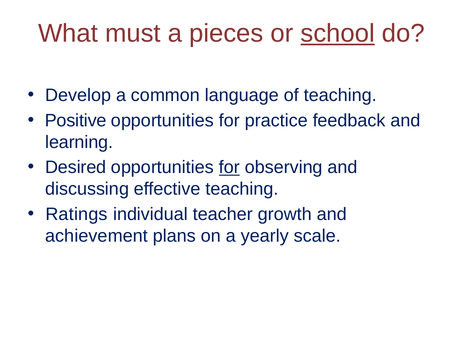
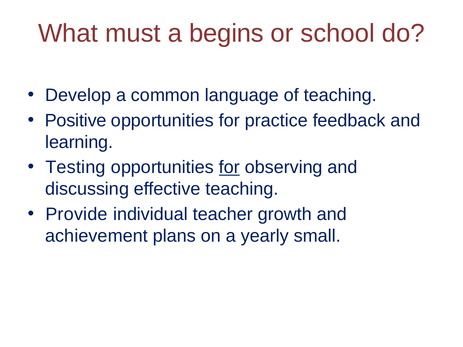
pieces: pieces -> begins
school underline: present -> none
Desired: Desired -> Testing
Ratings: Ratings -> Provide
scale: scale -> small
